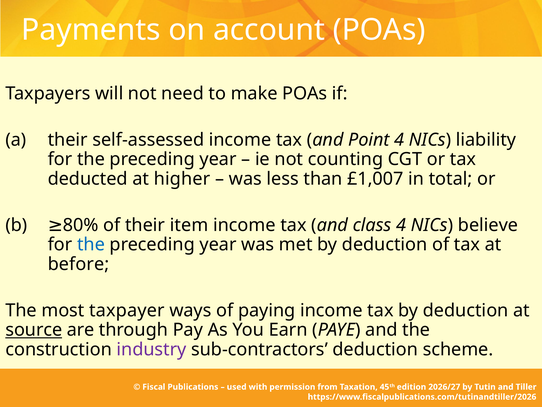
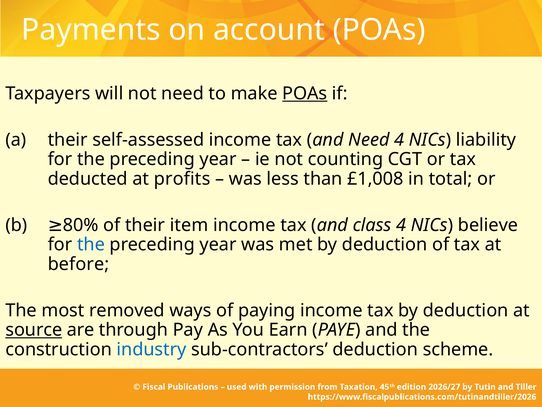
POAs at (305, 93) underline: none -> present
and Point: Point -> Need
higher: higher -> profits
£1,007: £1,007 -> £1,008
taxpayer: taxpayer -> removed
industry colour: purple -> blue
